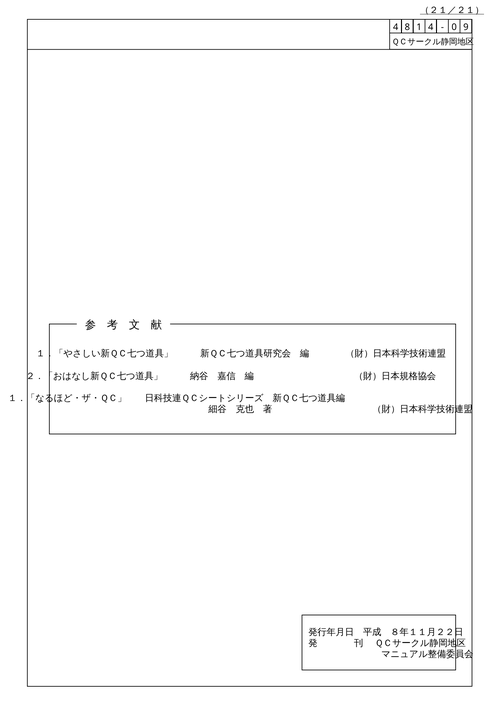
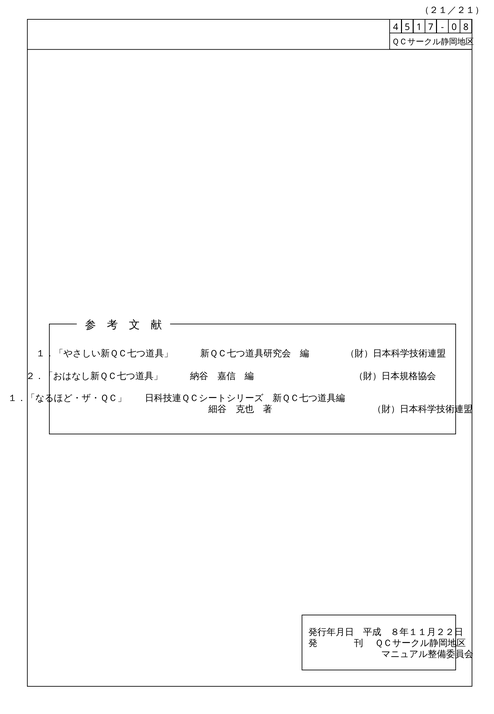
（２１／２１） underline: present -> none
8: 8 -> 5
1 4: 4 -> 7
9: 9 -> 8
